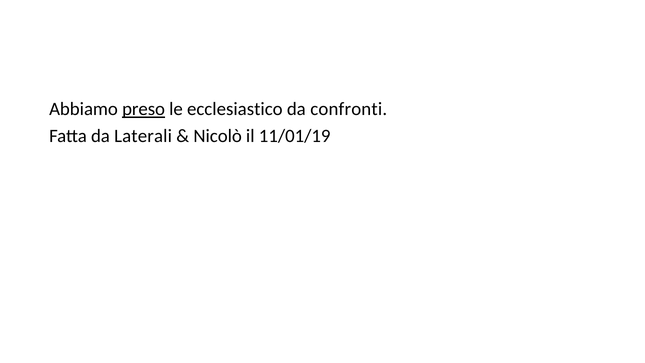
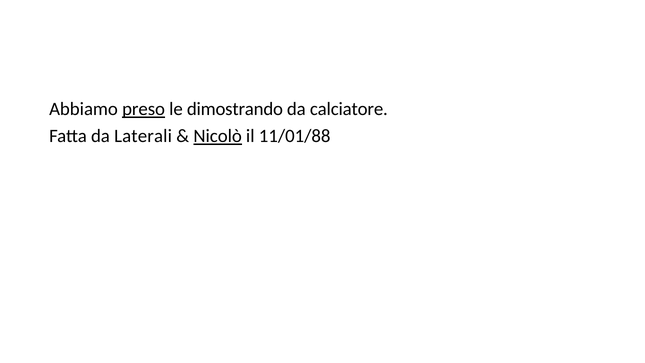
ecclesiastico: ecclesiastico -> dimostrando
confronti: confronti -> calciatore
Nicolò underline: none -> present
11/01/19: 11/01/19 -> 11/01/88
